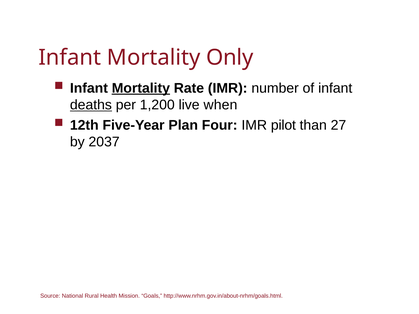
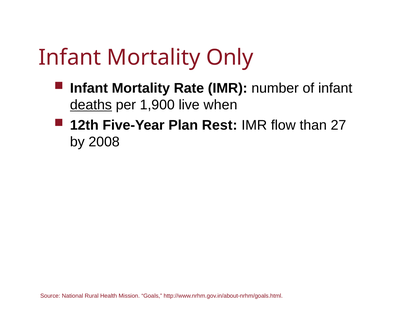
Mortality at (141, 88) underline: present -> none
1,200: 1,200 -> 1,900
Four: Four -> Rest
pilot: pilot -> flow
2037: 2037 -> 2008
